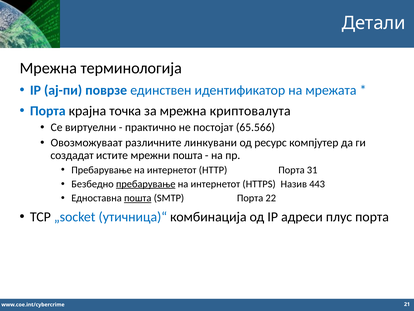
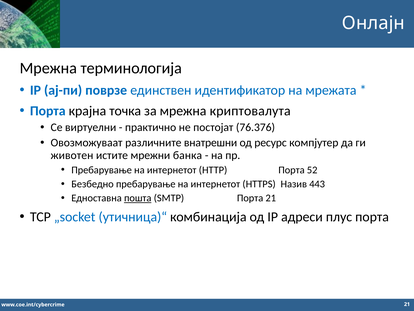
Детали: Детали -> Онлајн
65.566: 65.566 -> 76.376
линкувани: линкувани -> внатрешни
создадат: создадат -> животен
мрежни пошта: пошта -> банка
31: 31 -> 52
пребарување at (146, 184) underline: present -> none
Порта 22: 22 -> 21
